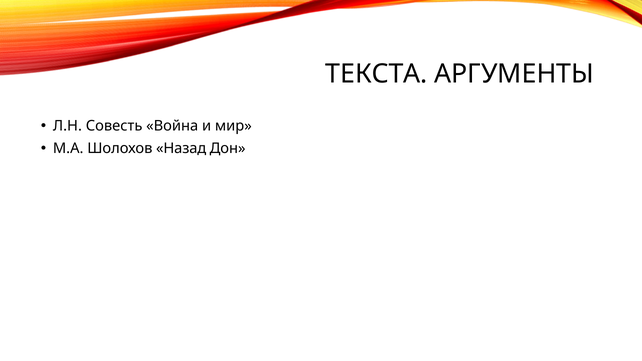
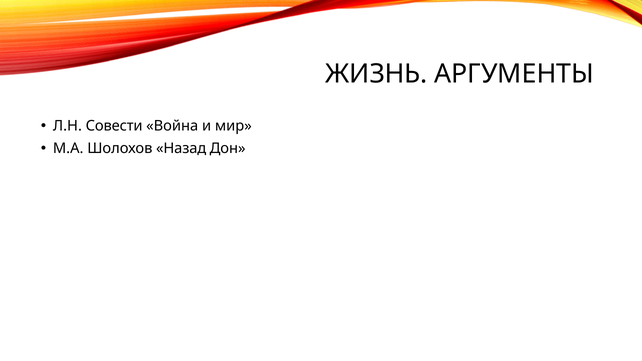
ТЕКСТА: ТЕКСТА -> ЖИЗНЬ
Совесть: Совесть -> Совести
